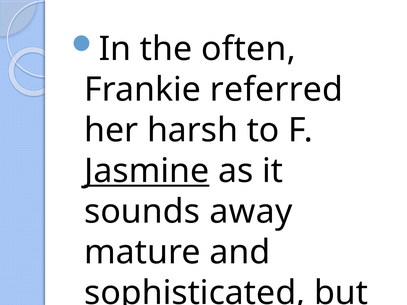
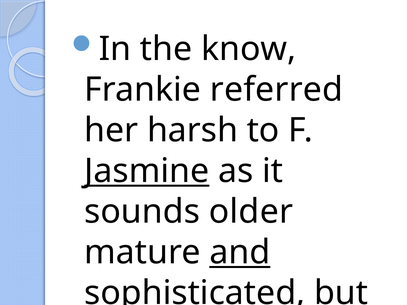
often: often -> know
away: away -> older
and underline: none -> present
